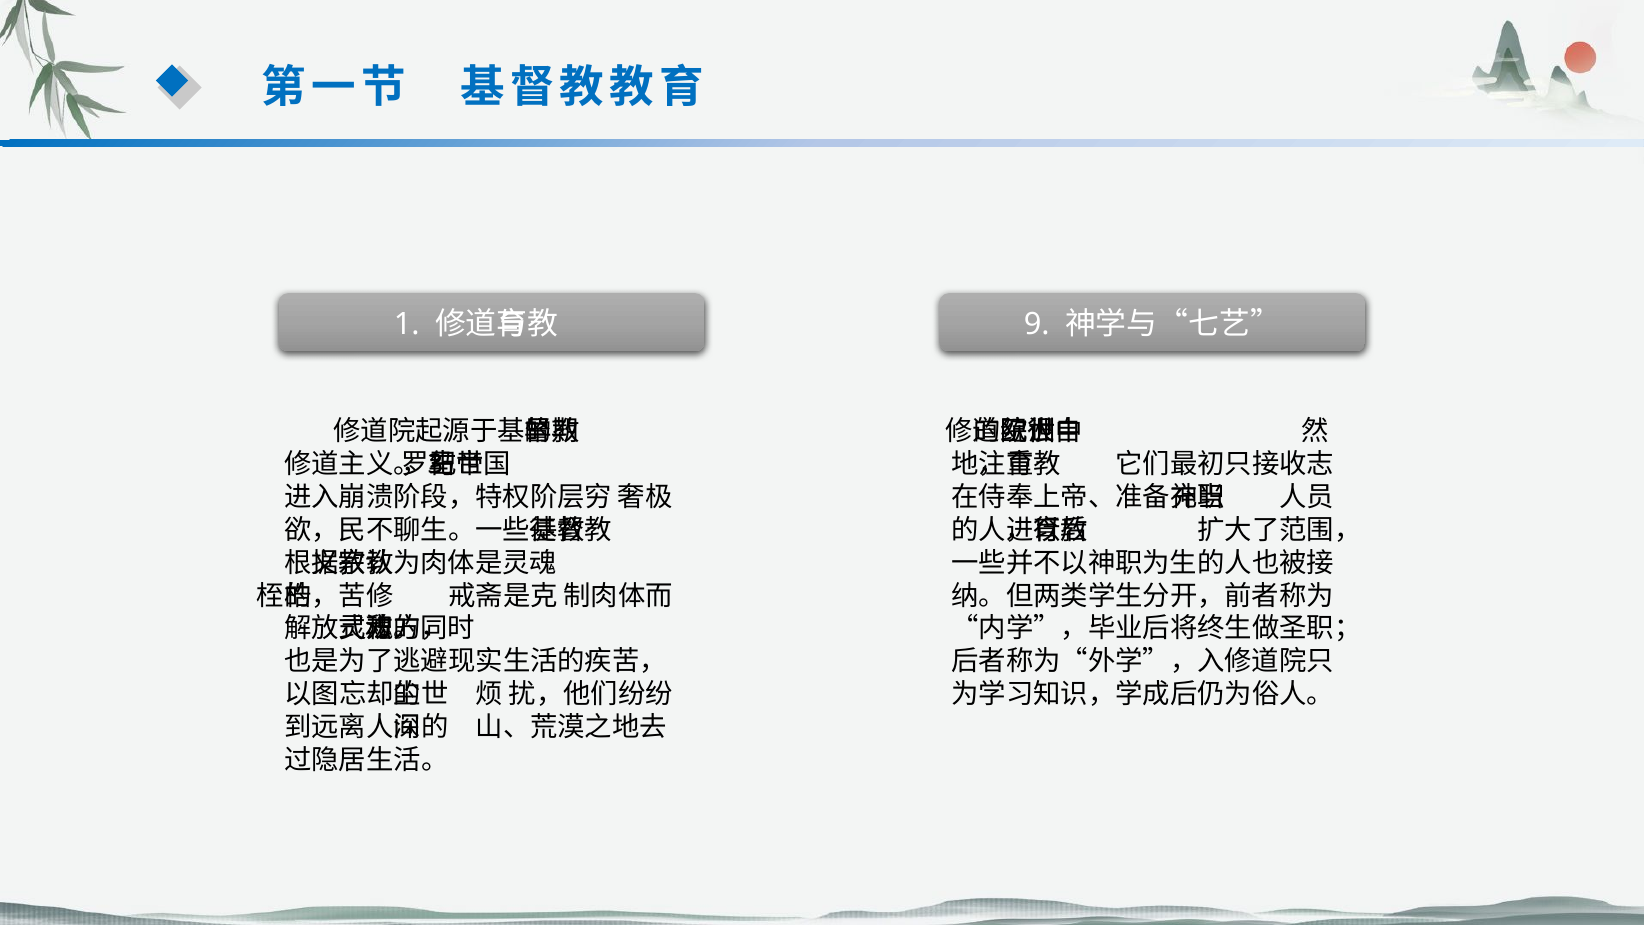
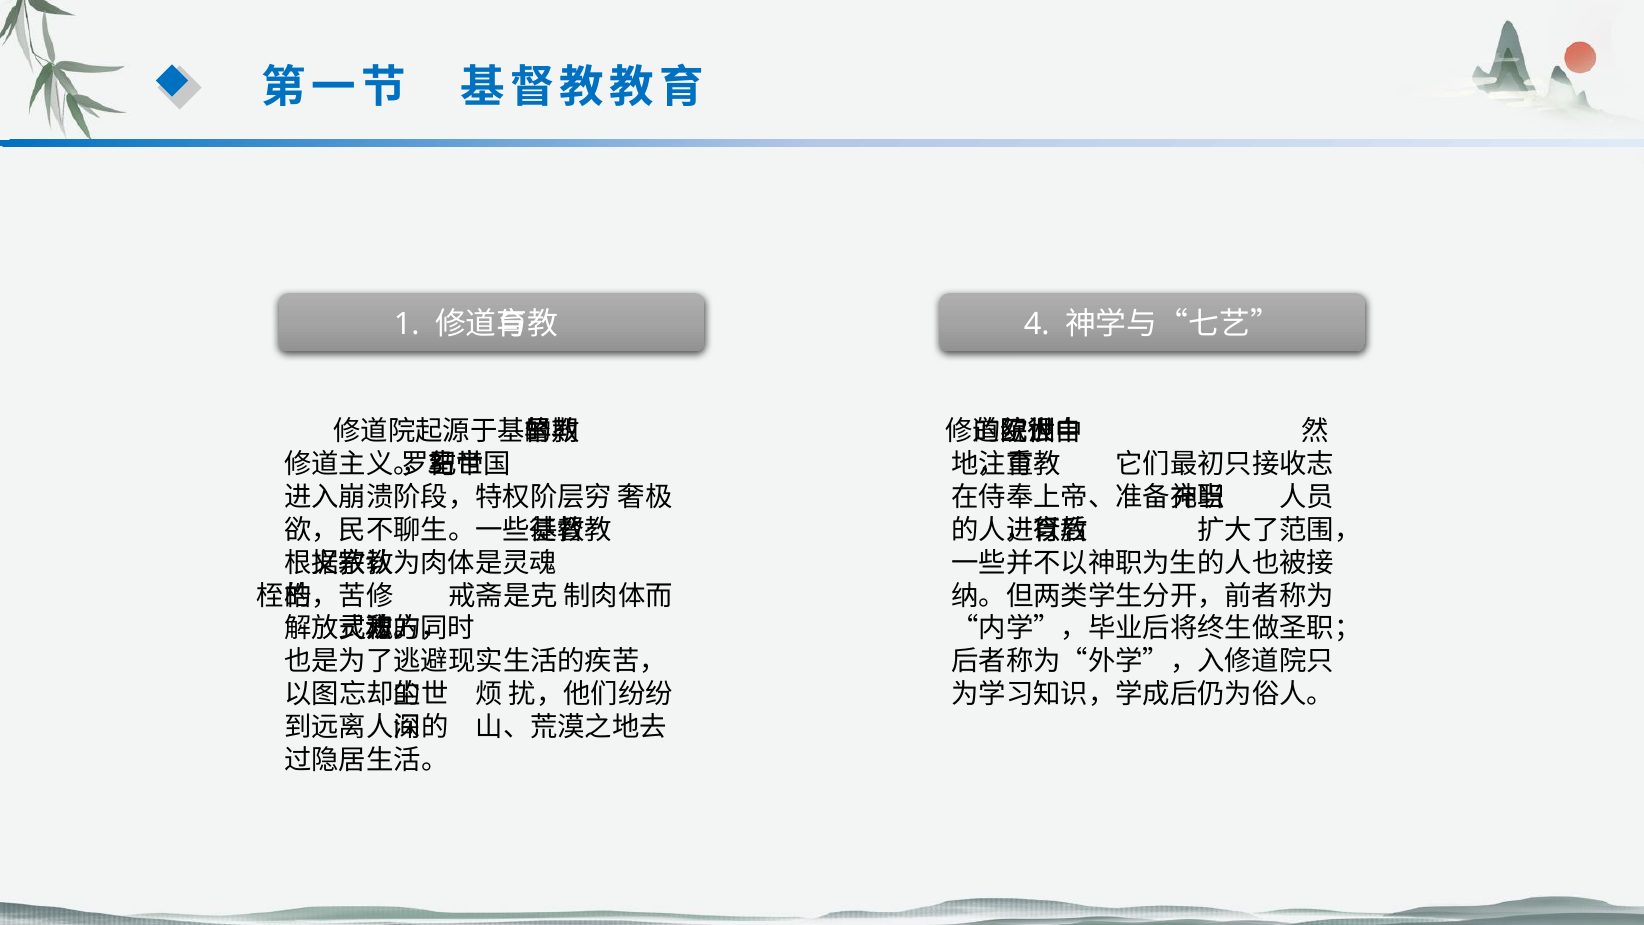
9: 9 -> 4
